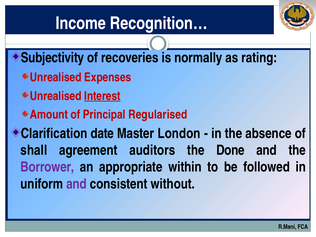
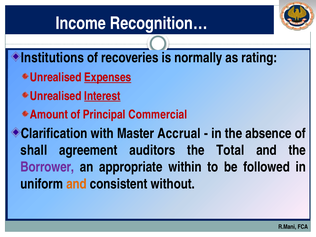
Subjectivity: Subjectivity -> Institutions
Expenses underline: none -> present
Regularised: Regularised -> Commercial
date: date -> with
London: London -> Accrual
Done: Done -> Total
and at (77, 184) colour: purple -> orange
